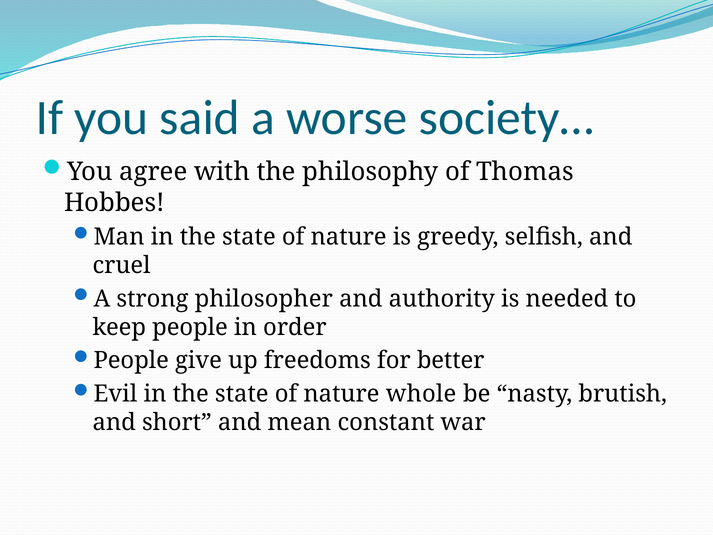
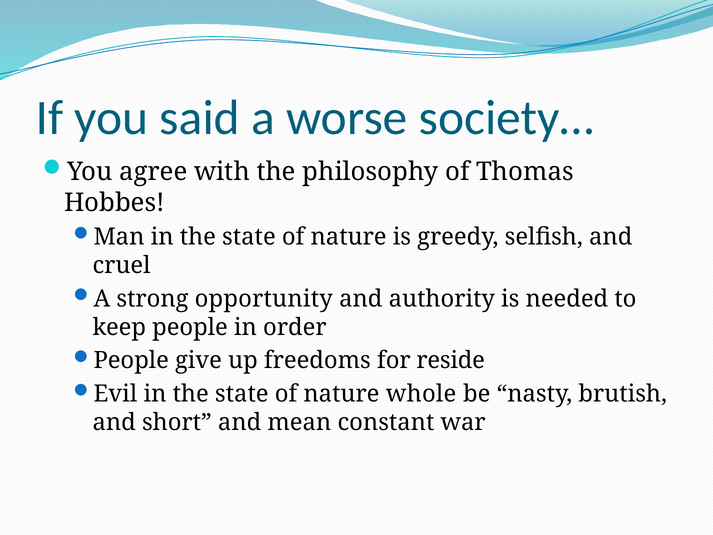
philosopher: philosopher -> opportunity
better: better -> reside
